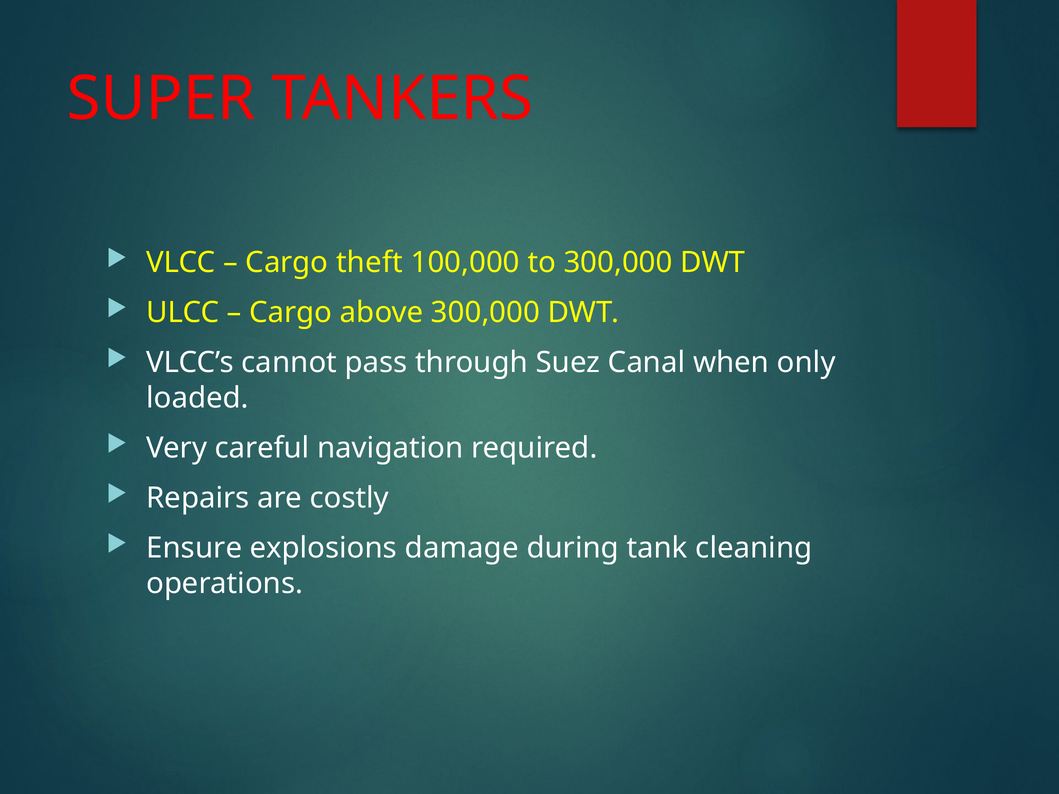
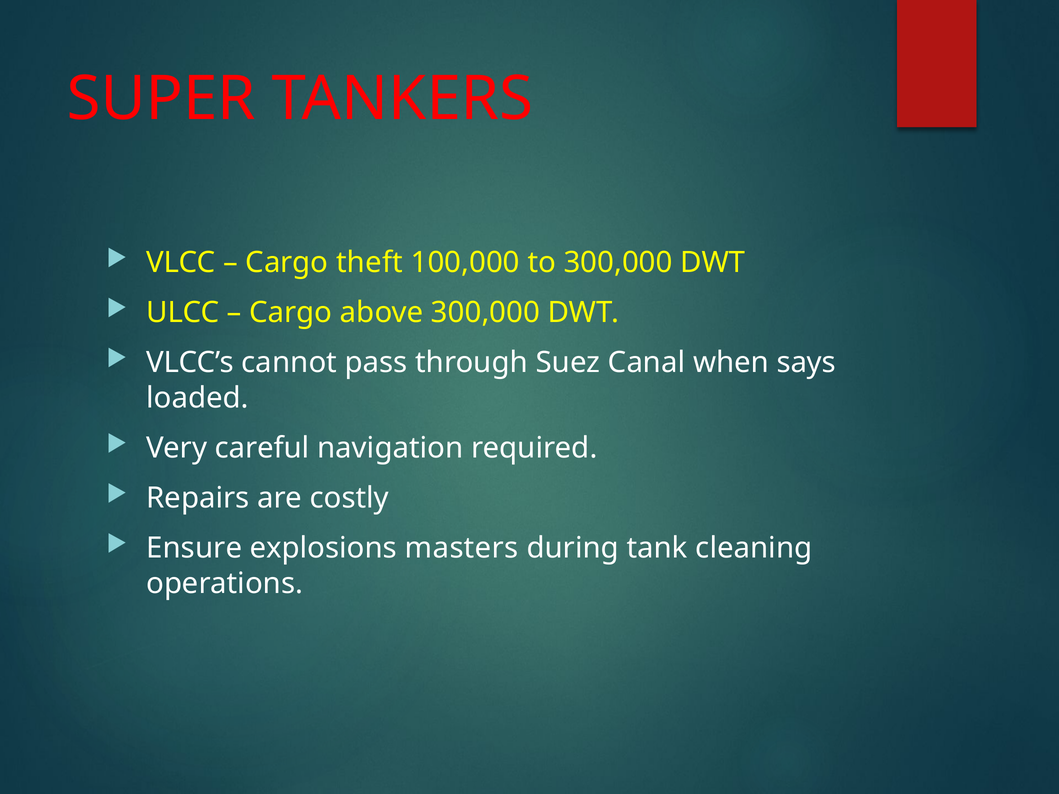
only: only -> says
damage: damage -> masters
